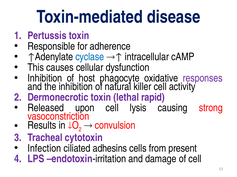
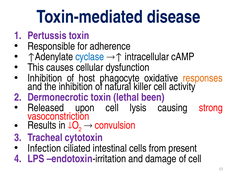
responses colour: purple -> orange
rapid: rapid -> been
adhesins: adhesins -> intestinal
